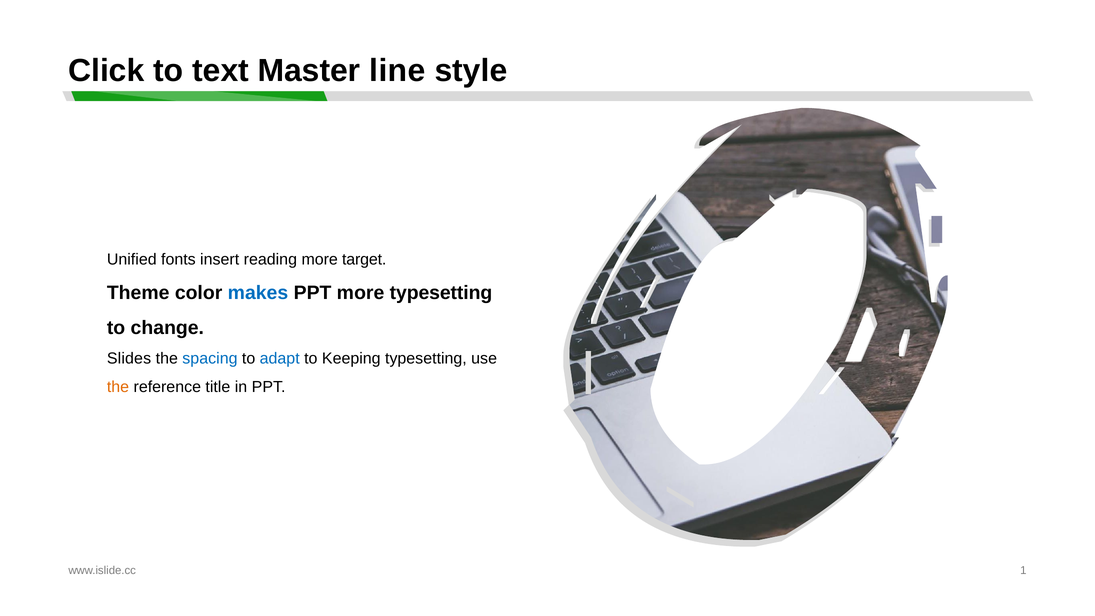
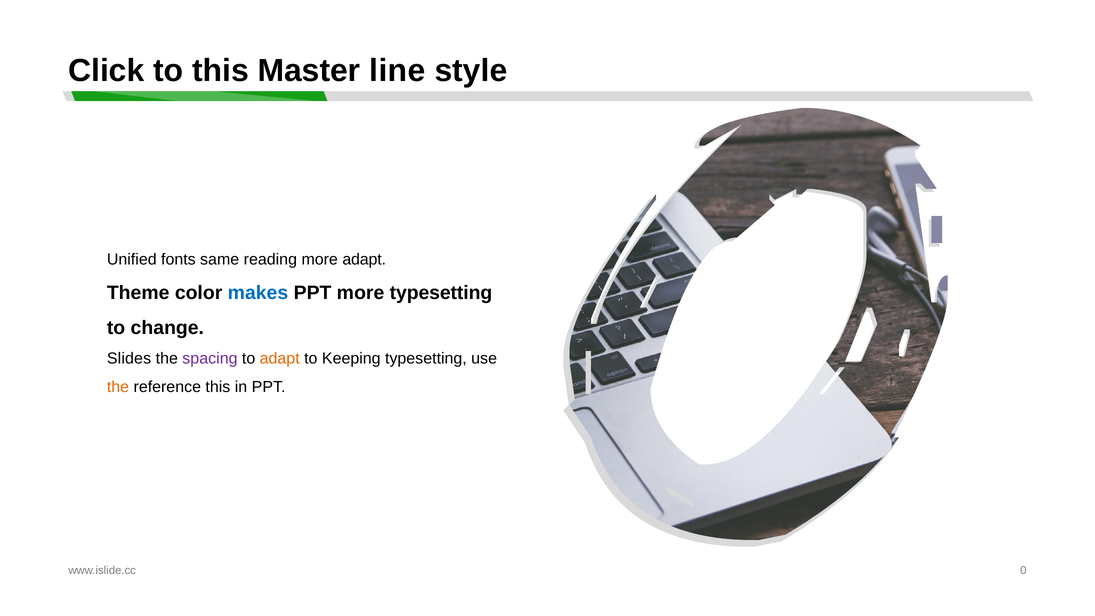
to text: text -> this
insert: insert -> same
more target: target -> adapt
spacing colour: blue -> purple
adapt at (280, 358) colour: blue -> orange
reference title: title -> this
1: 1 -> 0
